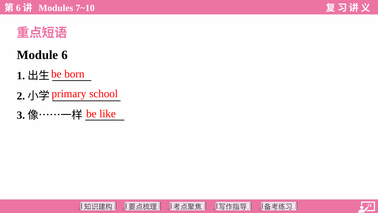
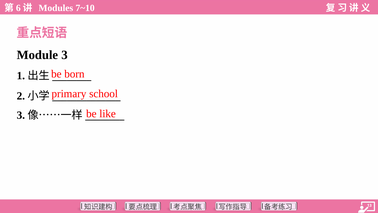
Module 6: 6 -> 3
